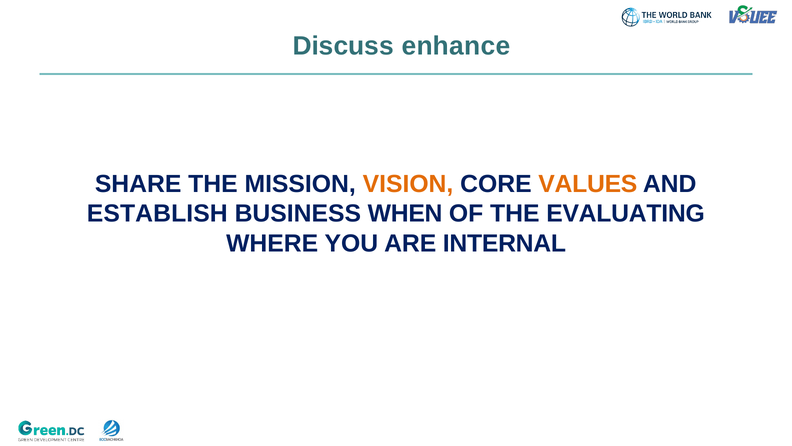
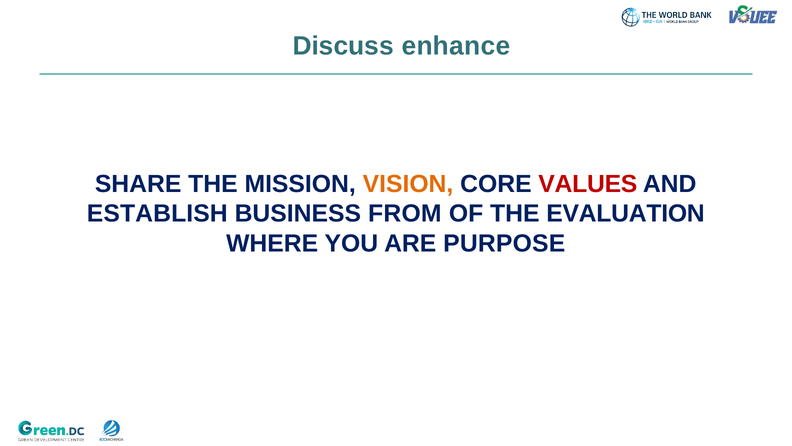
VALUES colour: orange -> red
WHEN: WHEN -> FROM
EVALUATING: EVALUATING -> EVALUATION
INTERNAL: INTERNAL -> PURPOSE
